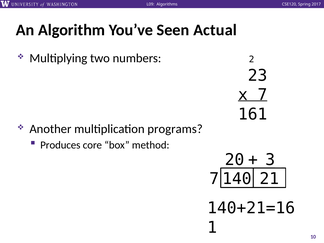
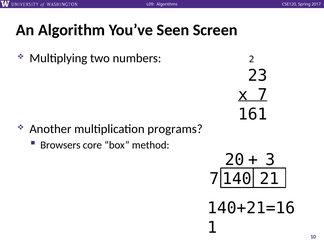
Actual: Actual -> Screen
Produces: Produces -> Browsers
